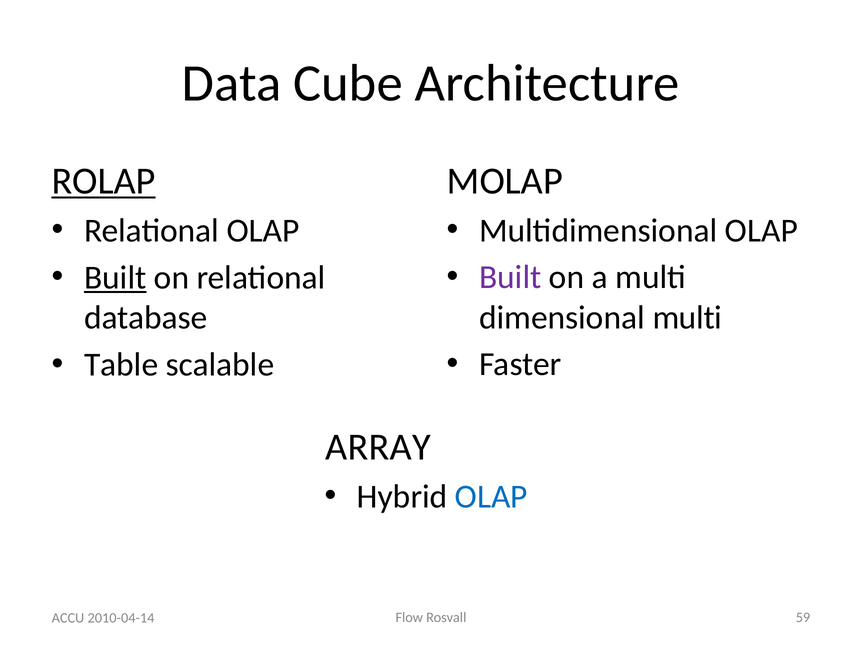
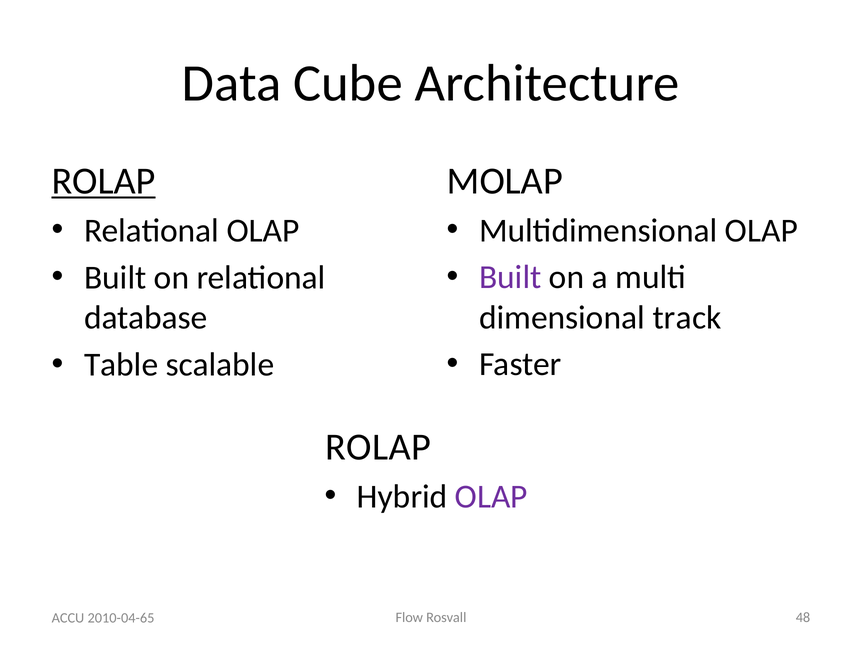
Built at (115, 277) underline: present -> none
dimensional multi: multi -> track
ARRAY at (378, 447): ARRAY -> ROLAP
OLAP at (491, 496) colour: blue -> purple
59: 59 -> 48
2010-04-14: 2010-04-14 -> 2010-04-65
